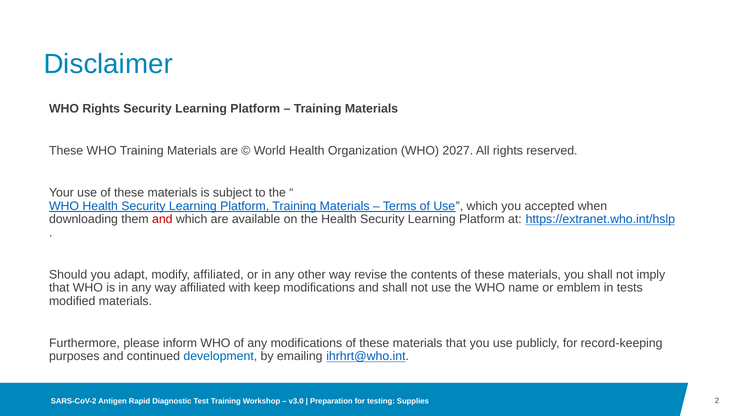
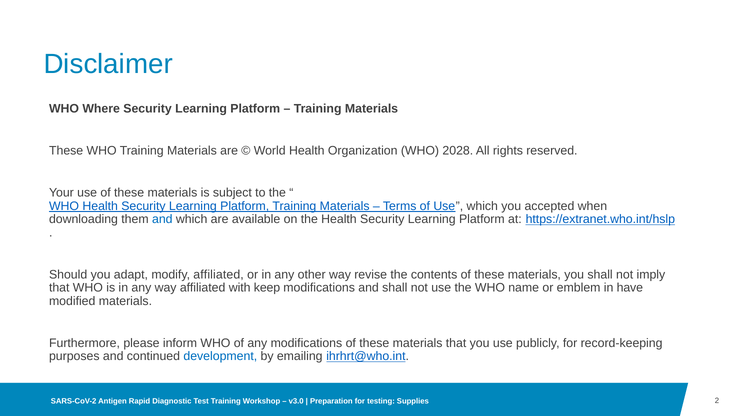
WHO Rights: Rights -> Where
2027: 2027 -> 2028
and at (162, 219) colour: red -> blue
tests: tests -> have
